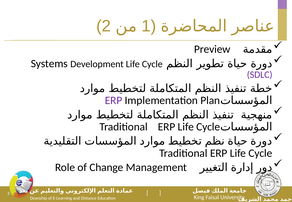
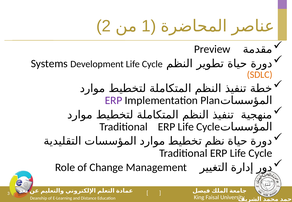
SDLC colour: purple -> orange
